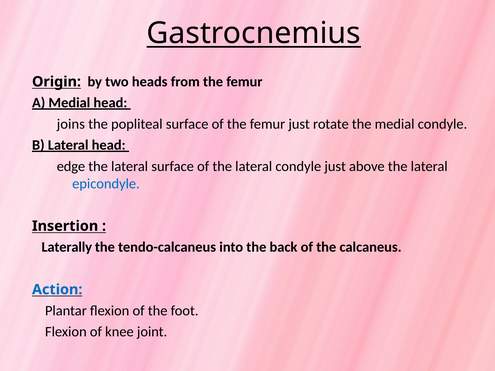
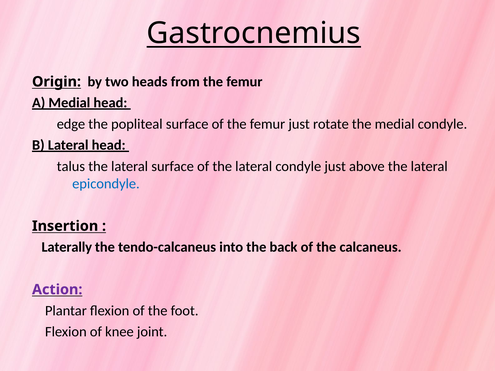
joins: joins -> edge
edge: edge -> talus
Action colour: blue -> purple
